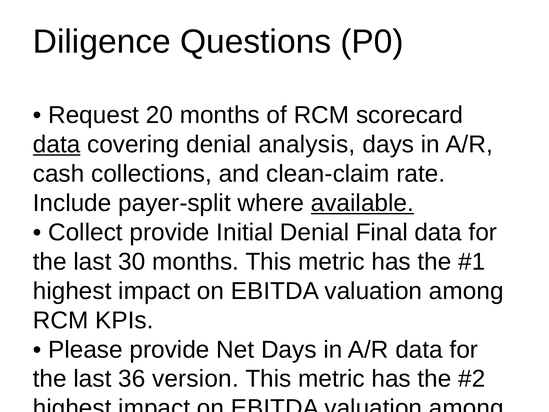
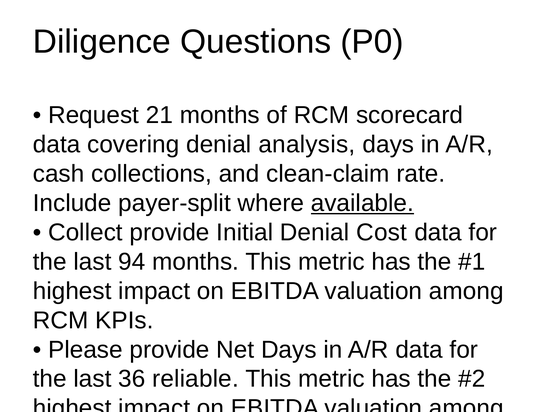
20: 20 -> 21
data at (57, 144) underline: present -> none
Denial Final: Final -> Cost
30: 30 -> 94
version: version -> reliable
